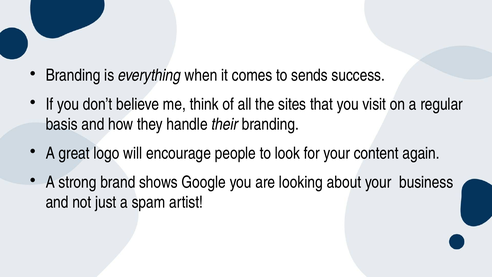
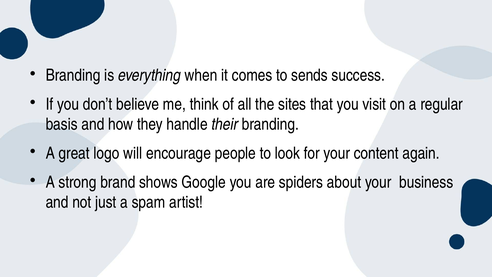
looking: looking -> spiders
